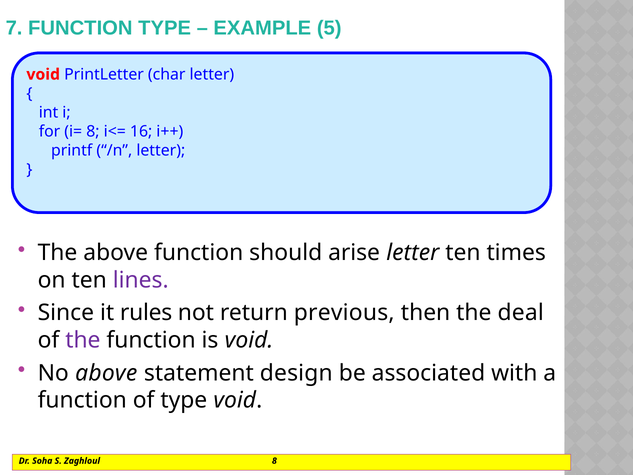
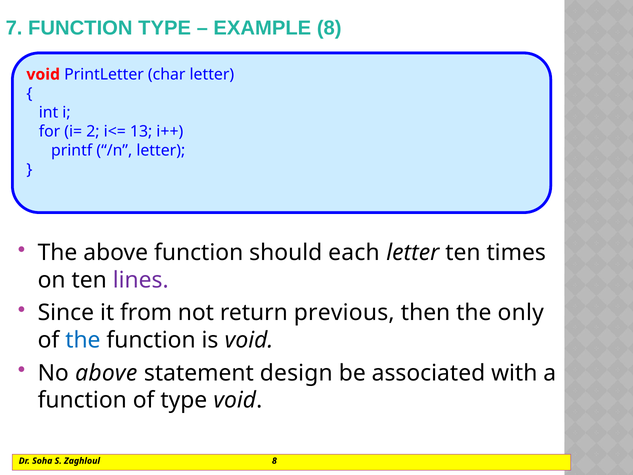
EXAMPLE 5: 5 -> 8
i= 8: 8 -> 2
16: 16 -> 13
arise: arise -> each
rules: rules -> from
deal: deal -> only
the at (83, 340) colour: purple -> blue
